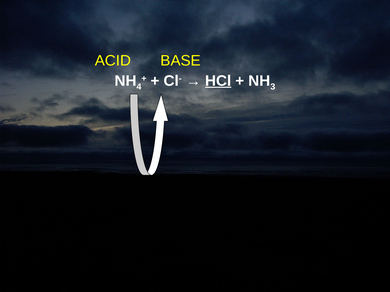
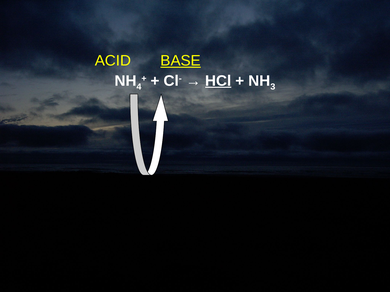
BASE underline: none -> present
